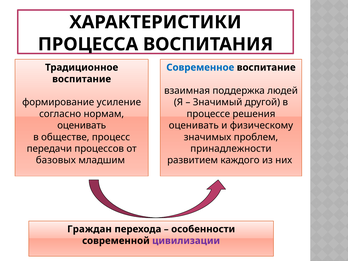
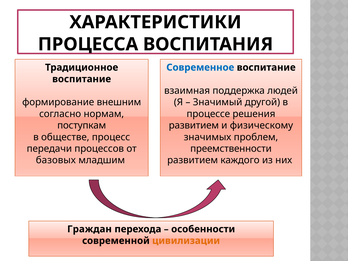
усиление: усиление -> внешним
оценивать at (82, 125): оценивать -> поступкам
оценивать at (194, 125): оценивать -> развитием
принадлежности: принадлежности -> преемственности
цивилизации colour: purple -> orange
